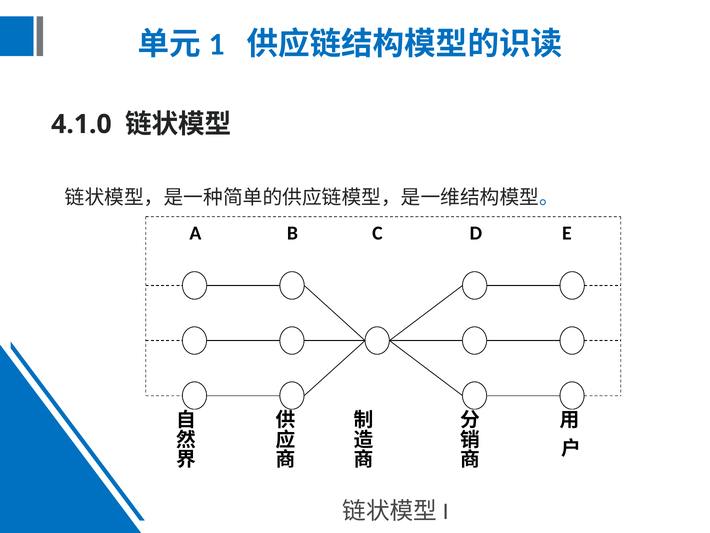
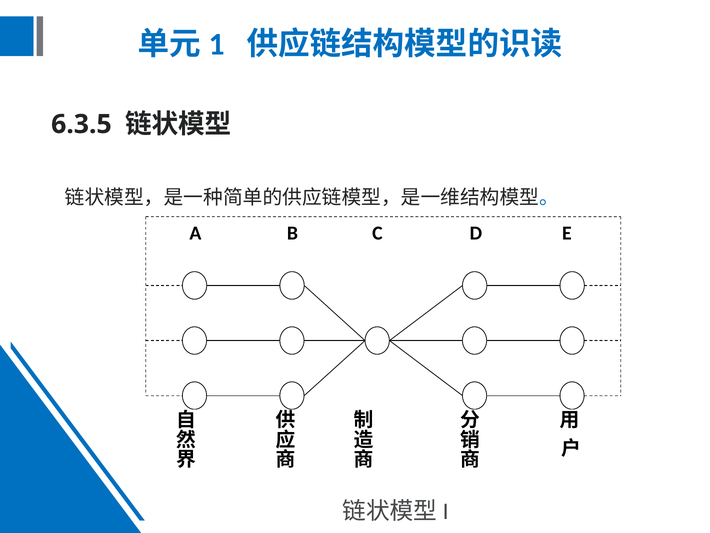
4.1.0: 4.1.0 -> 6.3.5
